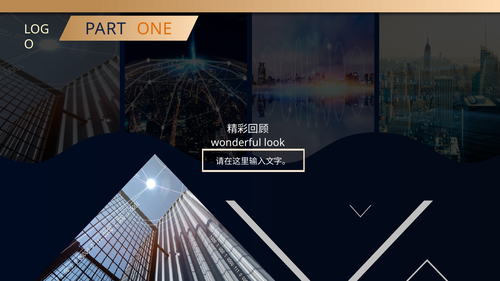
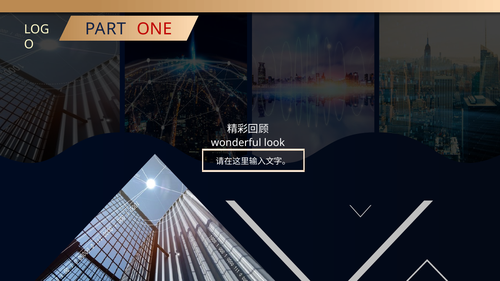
ONE colour: orange -> red
